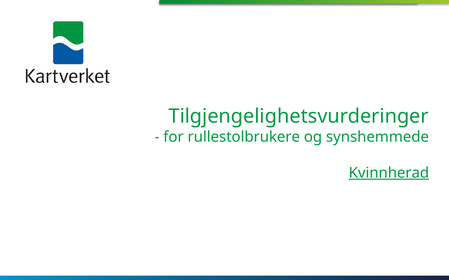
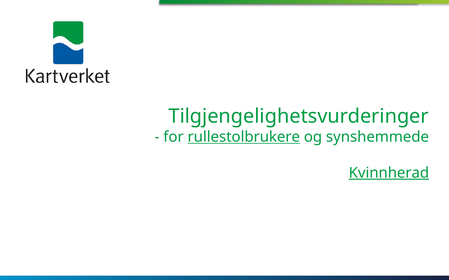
rullestolbrukere underline: none -> present
